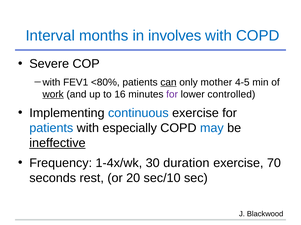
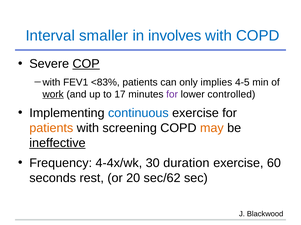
months: months -> smaller
COP underline: none -> present
<80%: <80% -> <83%
can underline: present -> none
mother: mother -> implies
16: 16 -> 17
patients at (51, 128) colour: blue -> orange
especially: especially -> screening
may colour: blue -> orange
1-4x/wk: 1-4x/wk -> 4-4x/wk
70: 70 -> 60
sec/10: sec/10 -> sec/62
